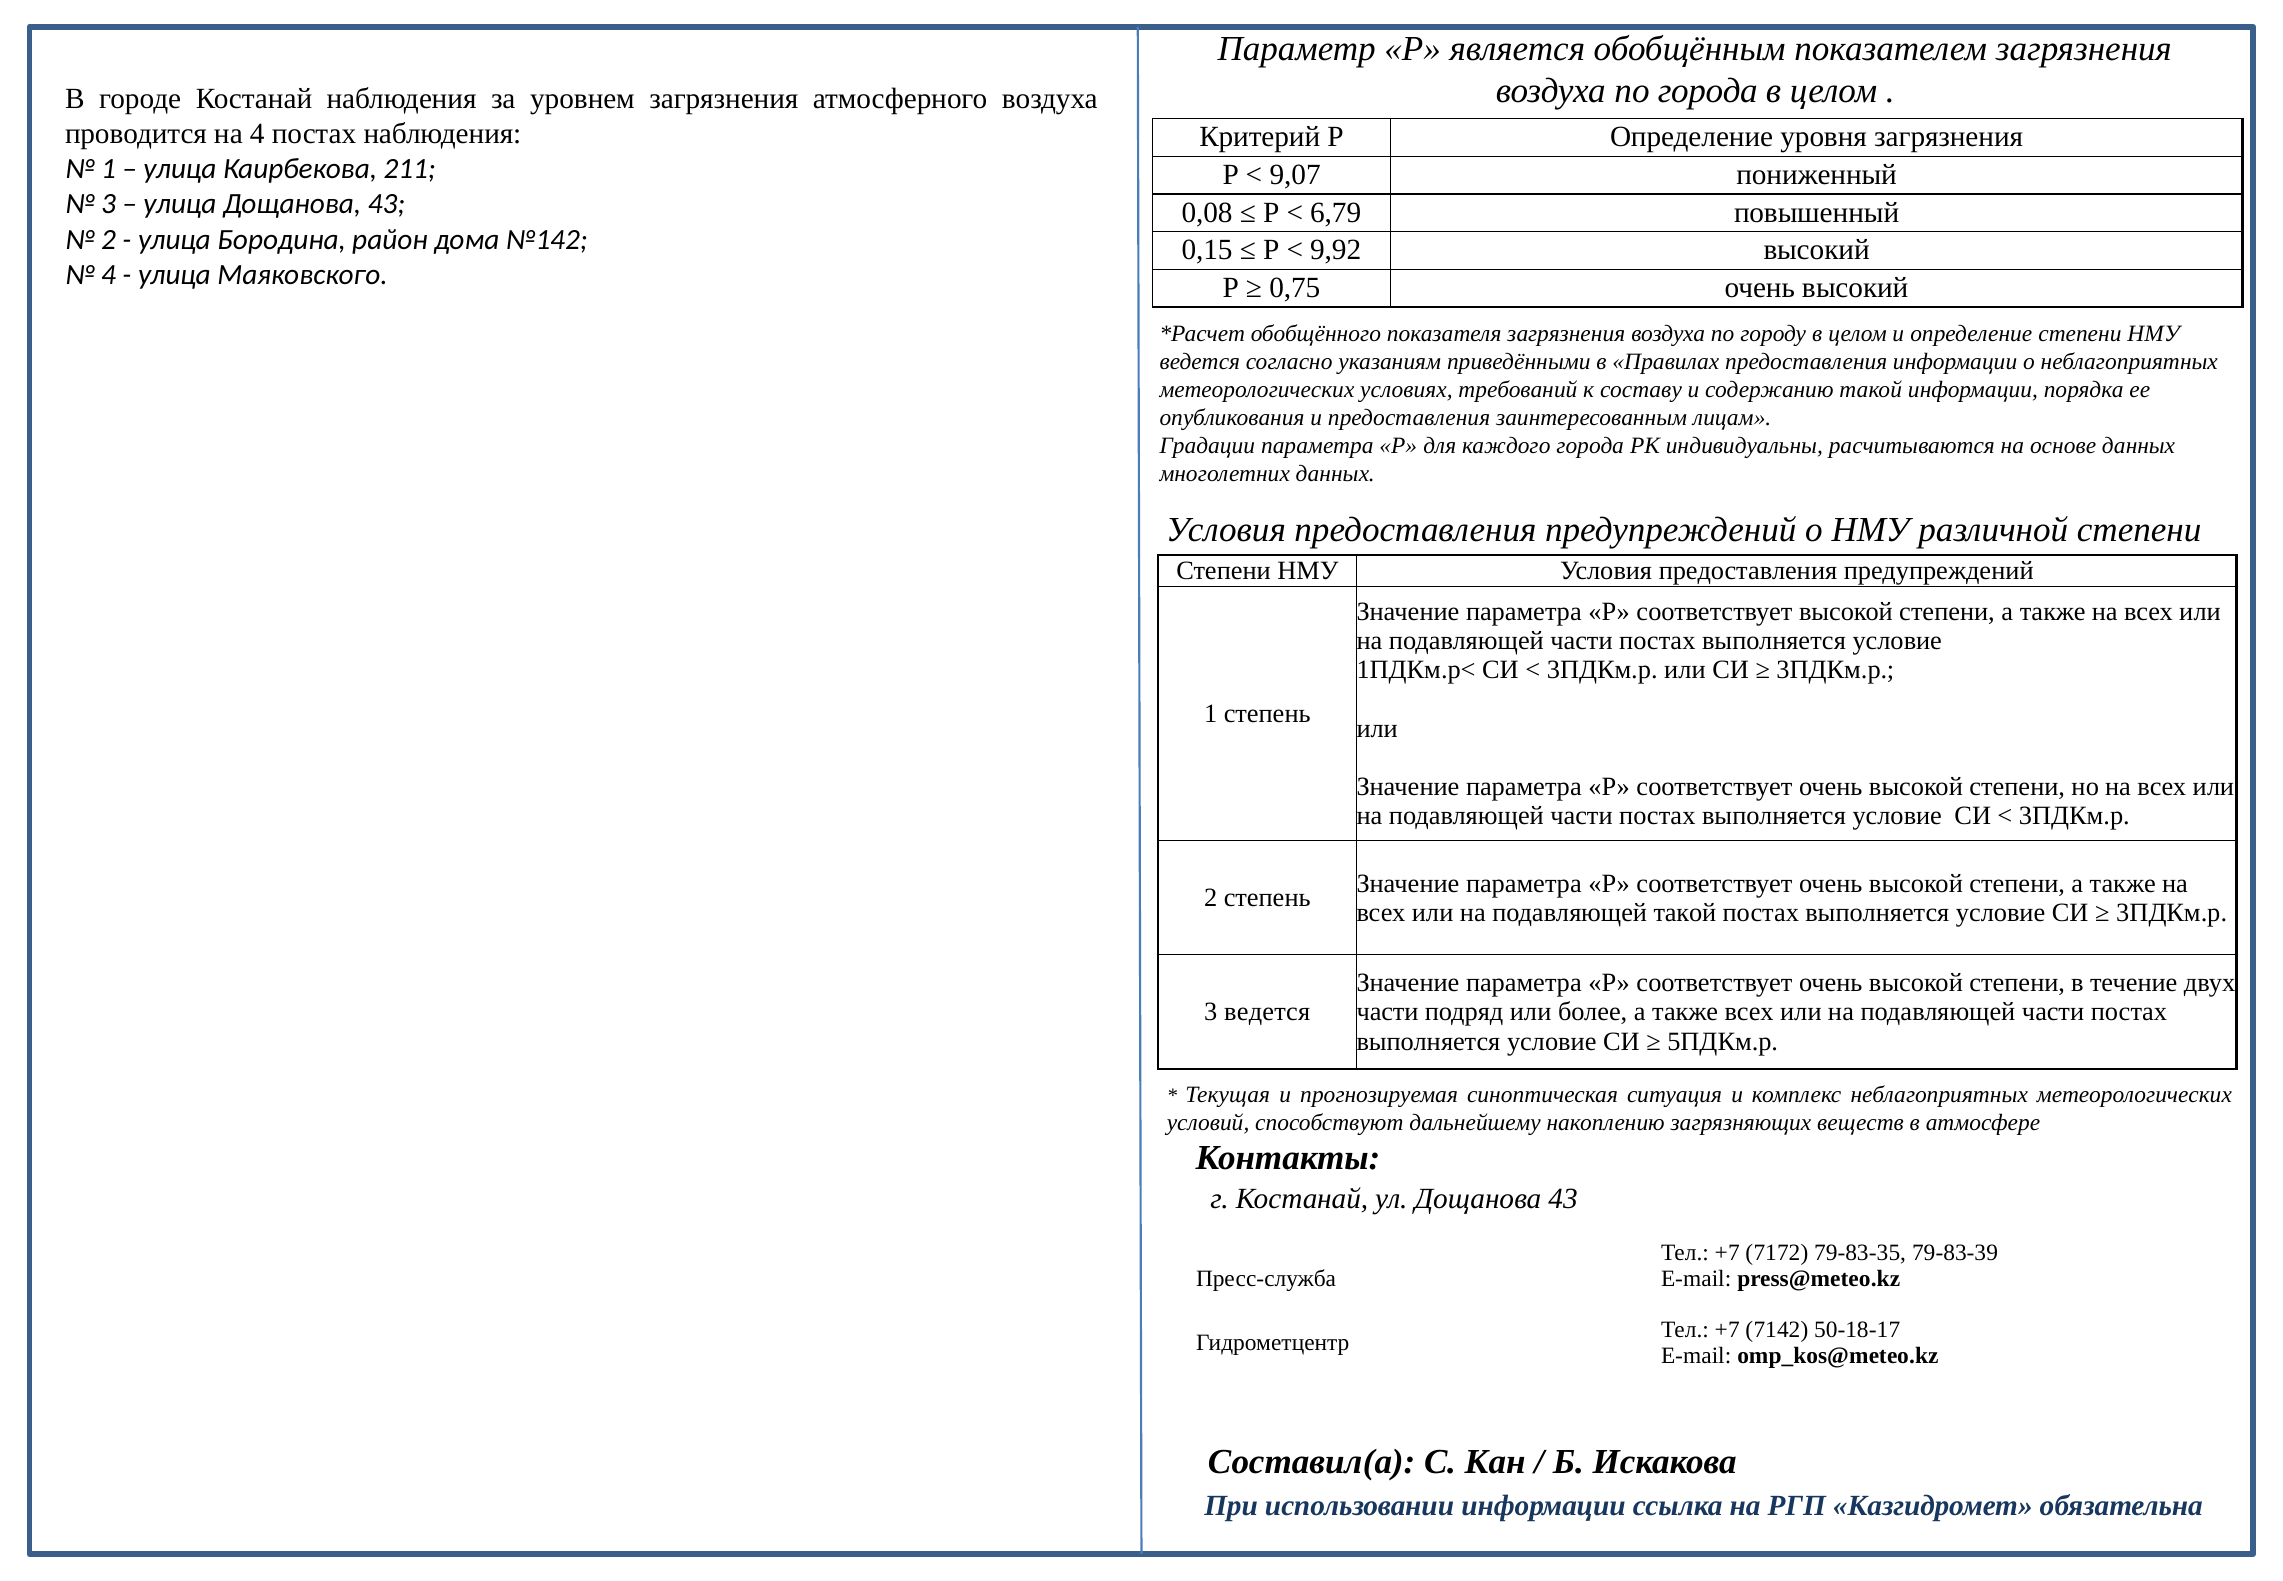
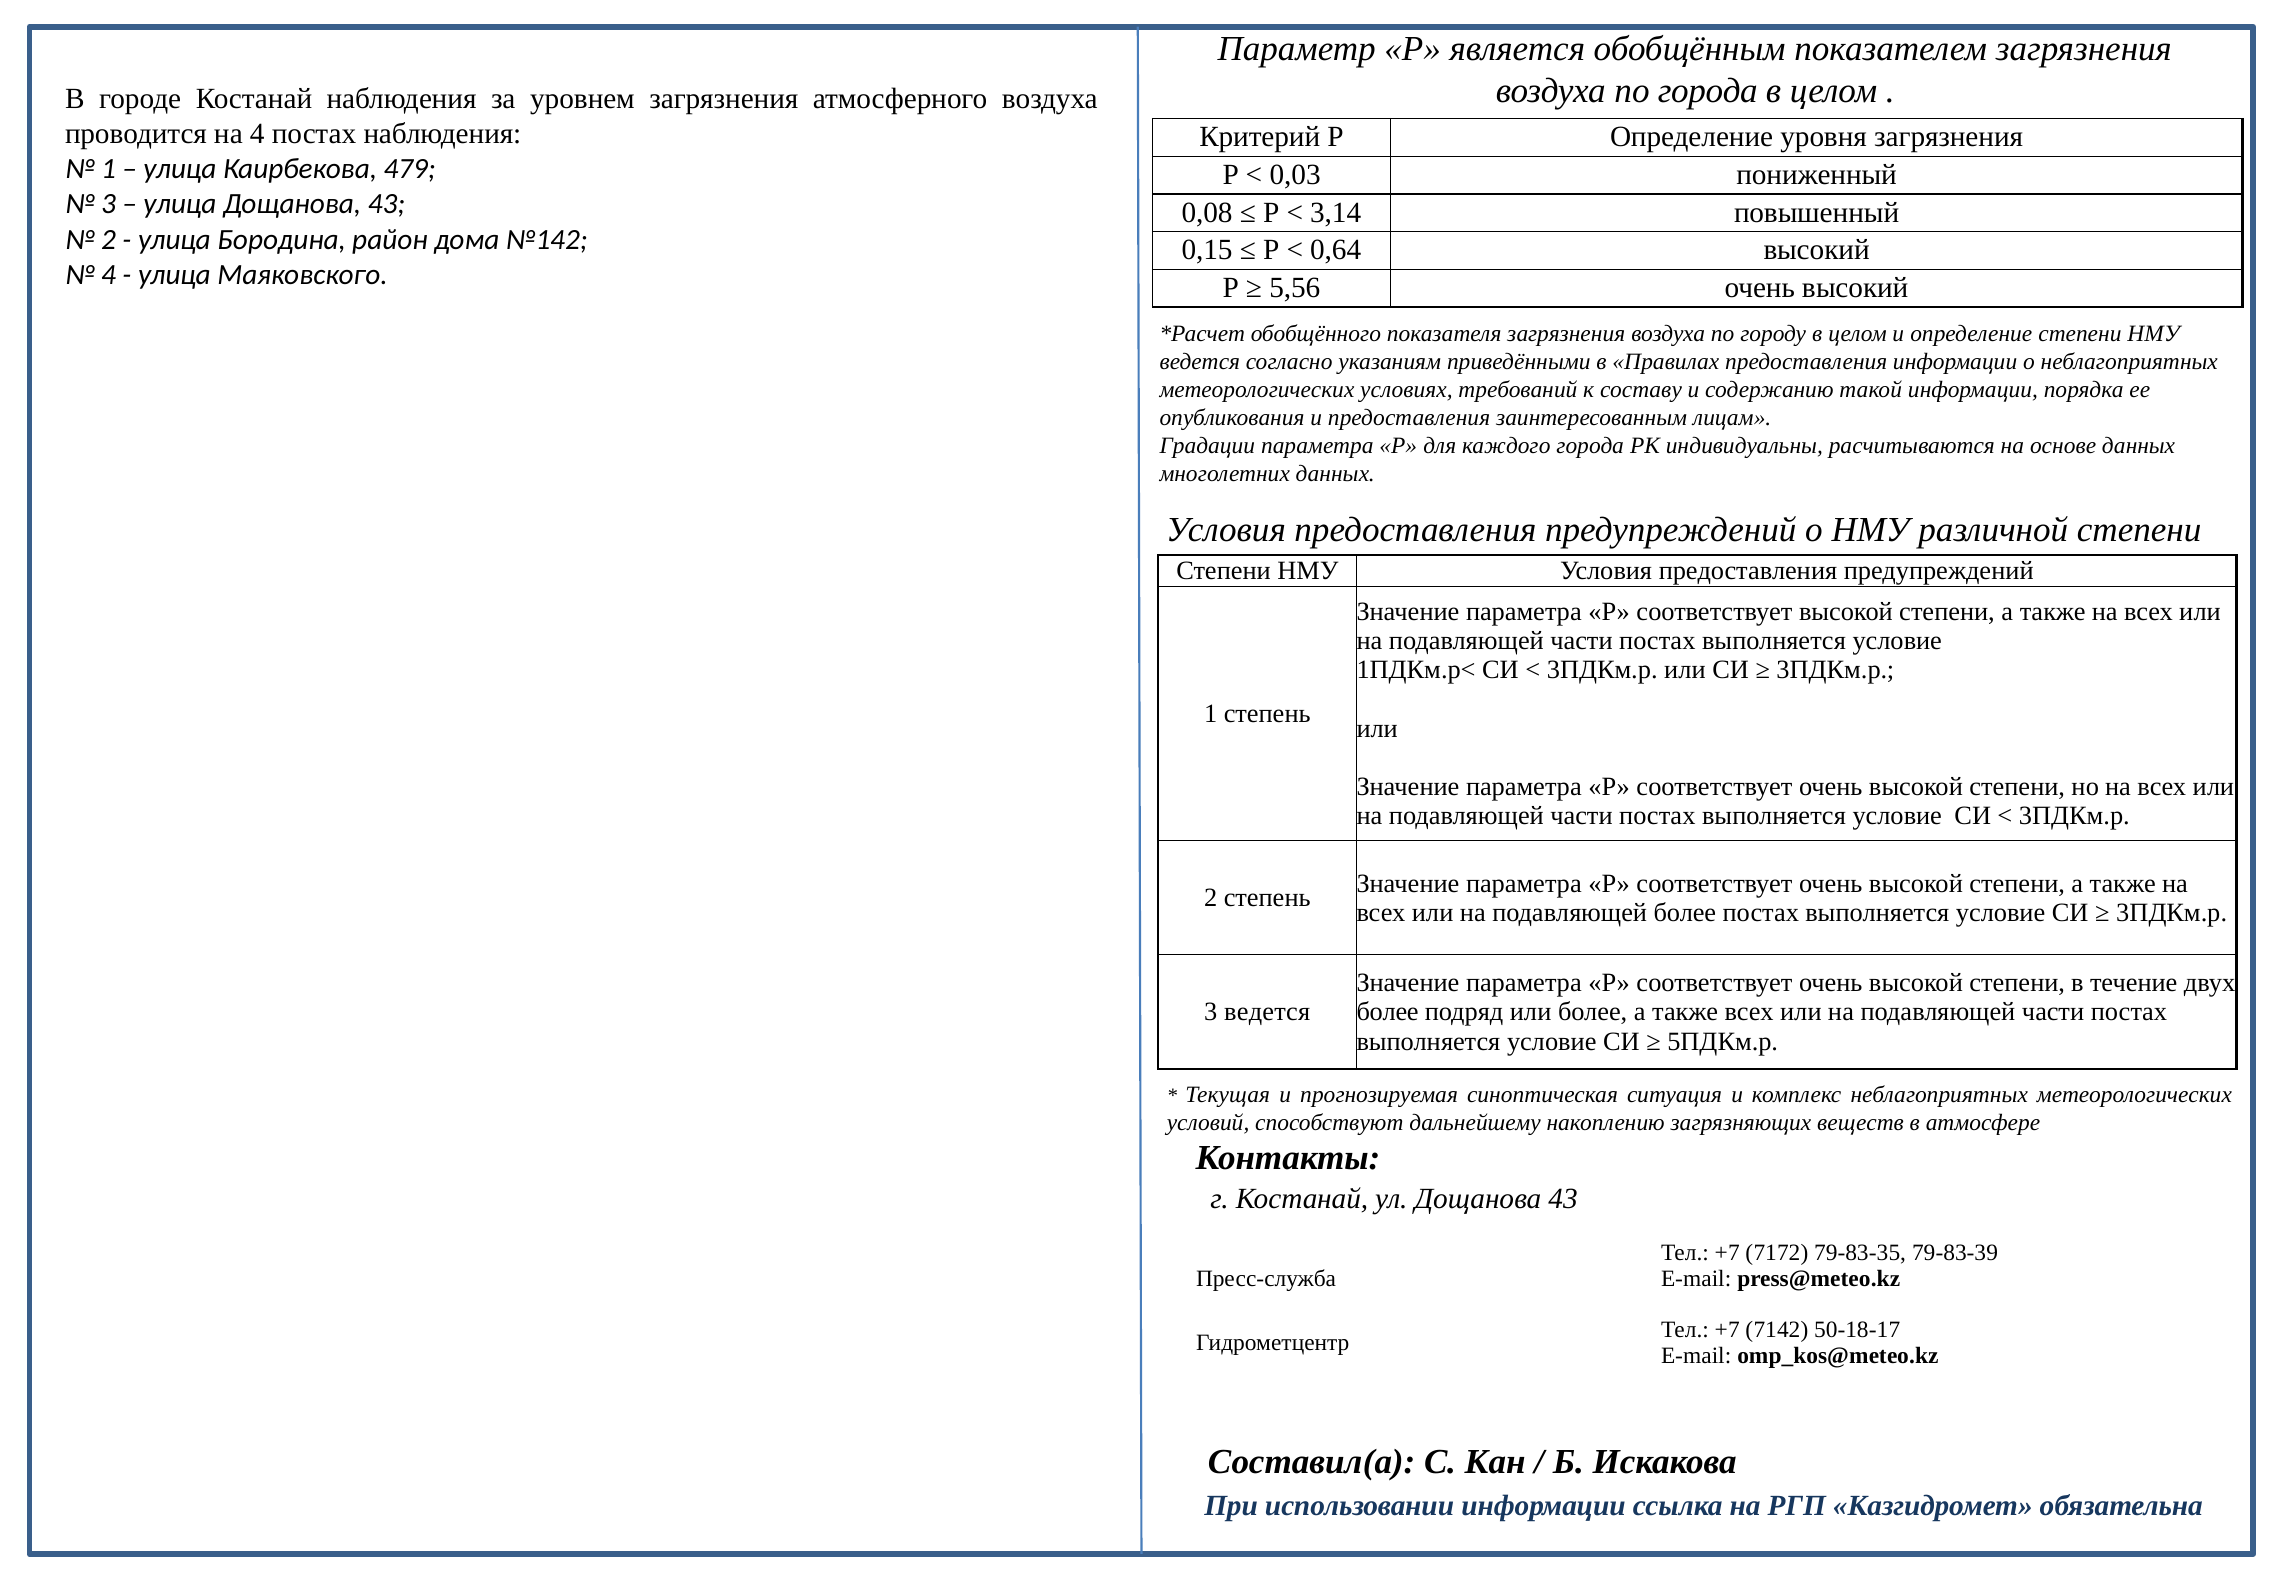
211: 211 -> 479
9,07: 9,07 -> 0,03
6,79: 6,79 -> 3,14
9,92: 9,92 -> 0,64
0,75: 0,75 -> 5,56
подавляющей такой: такой -> более
части at (1388, 1012): части -> более
